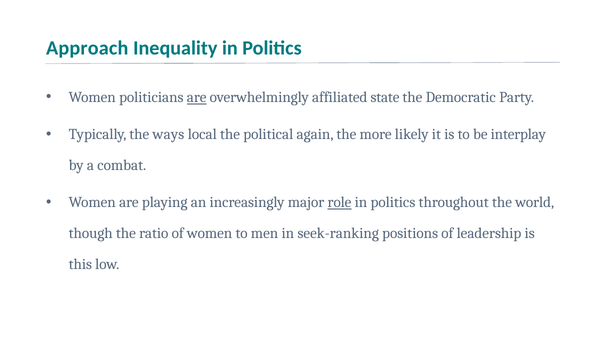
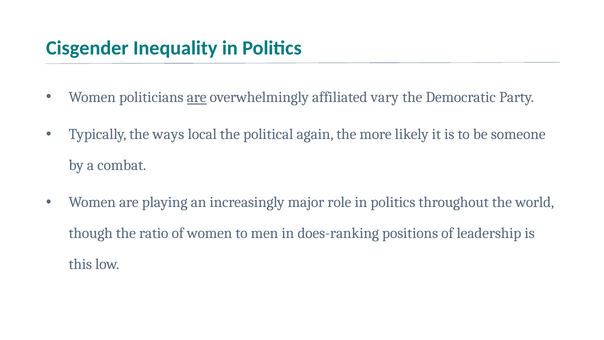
Approach: Approach -> Cisgender
state: state -> vary
interplay: interplay -> someone
role underline: present -> none
seek-ranking: seek-ranking -> does-ranking
